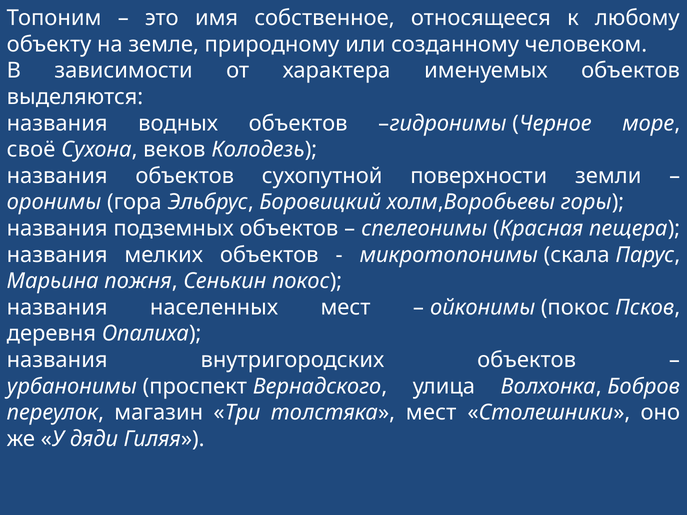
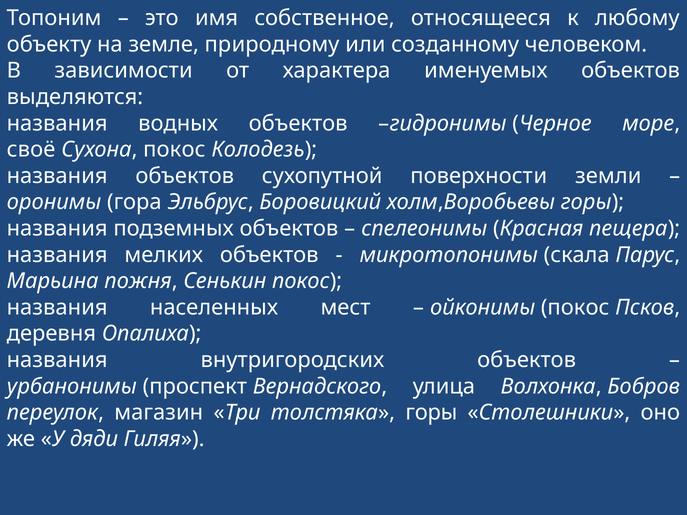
Сухона веков: веков -> покос
толстяка мест: мест -> горы
